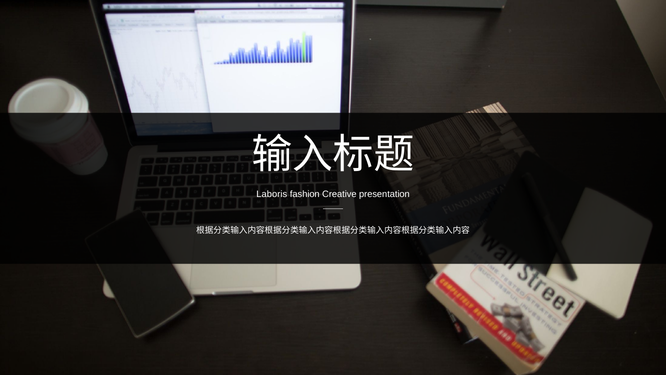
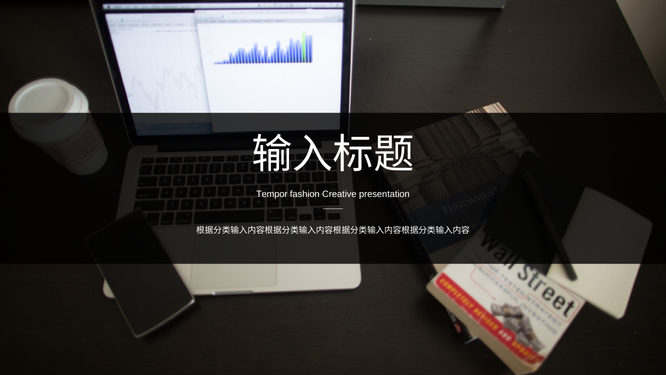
Laboris: Laboris -> Tempor
